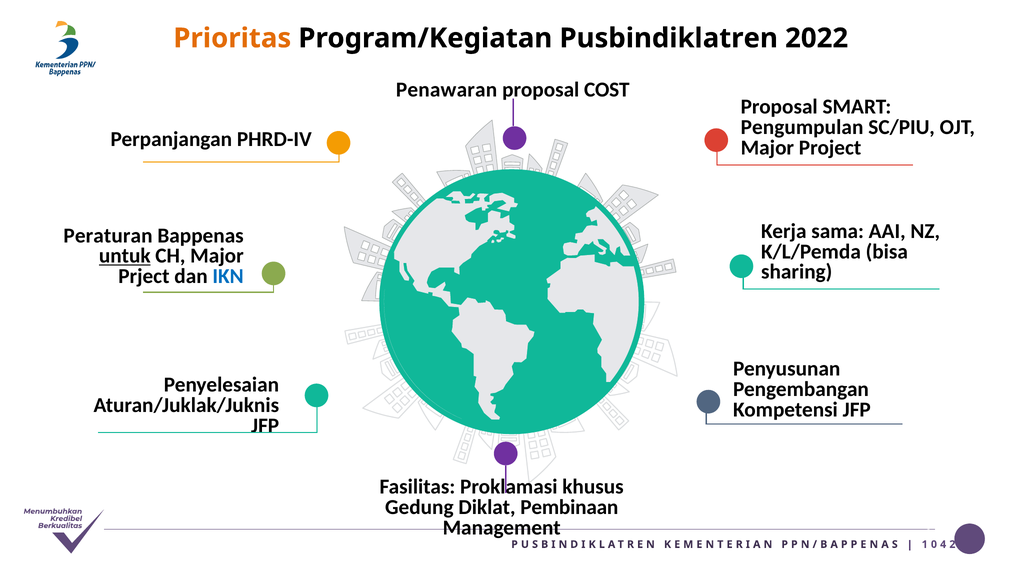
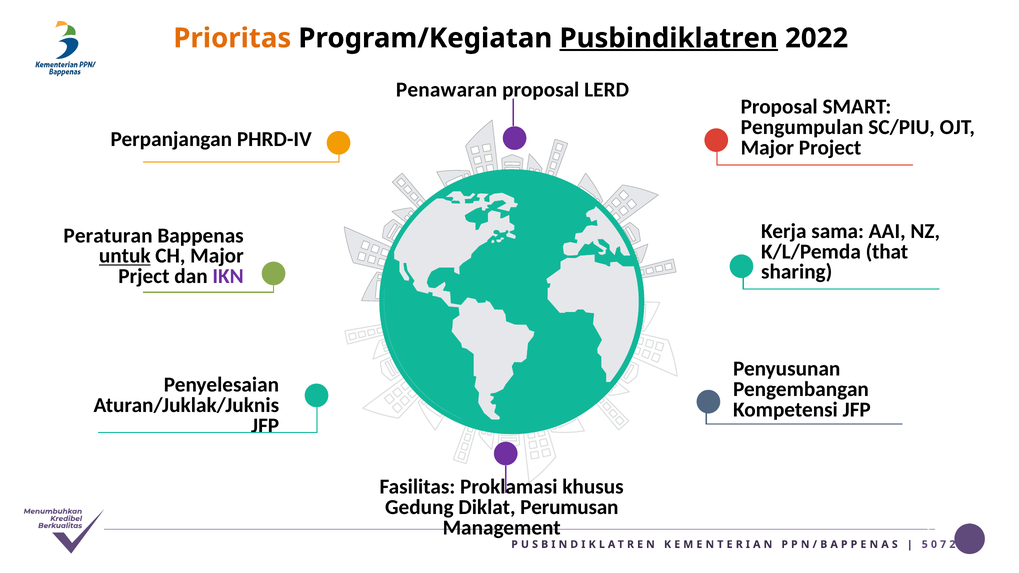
Pusbindiklatren underline: none -> present
COST: COST -> LERD
bisa: bisa -> that
IKN colour: blue -> purple
Pembinaan: Pembinaan -> Perumusan
1: 1 -> 5
4: 4 -> 7
